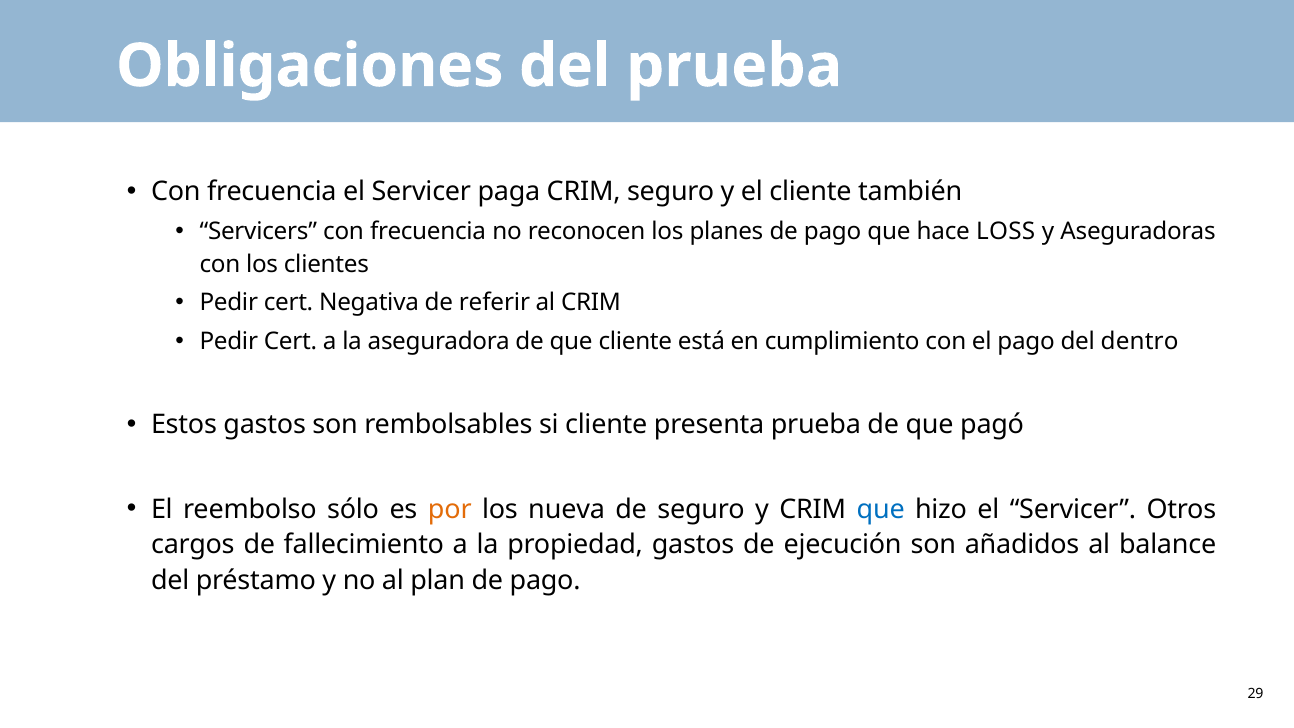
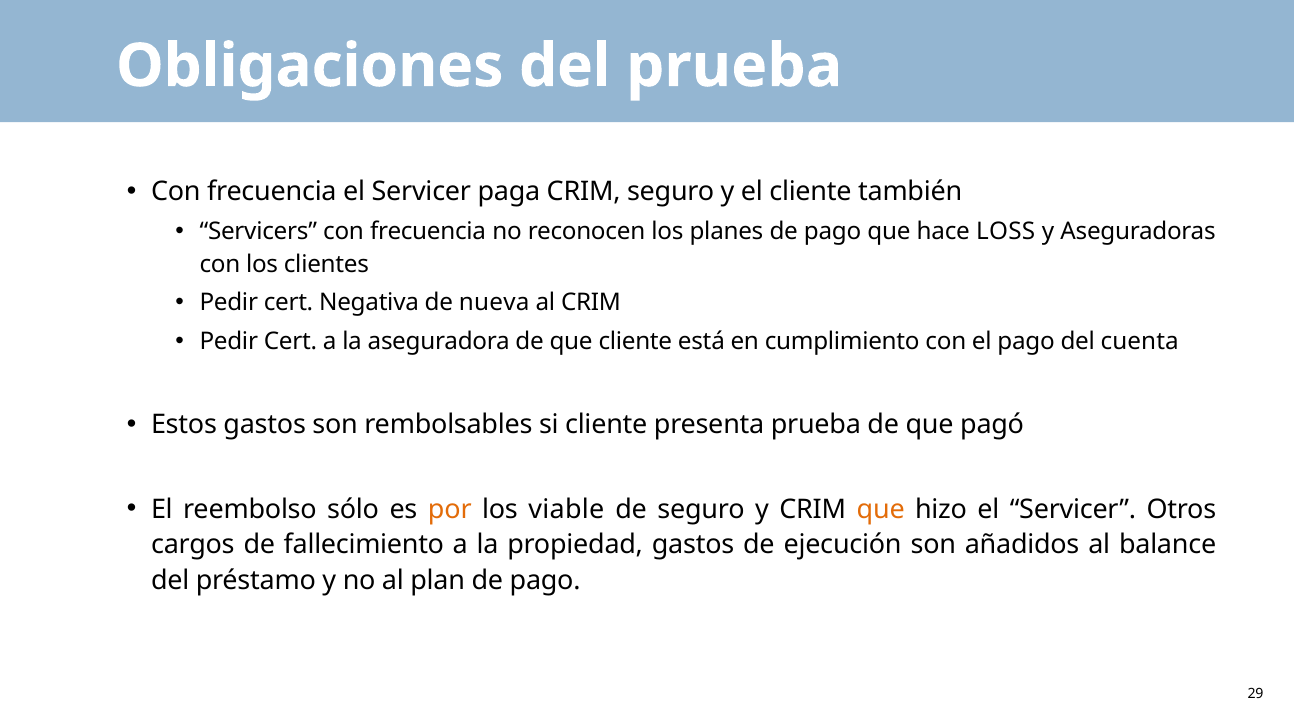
referir: referir -> nueva
dentro: dentro -> cuenta
nueva: nueva -> viable
que at (881, 509) colour: blue -> orange
